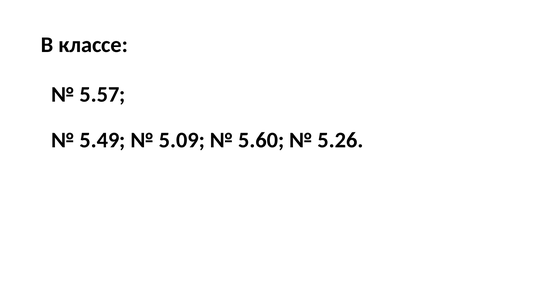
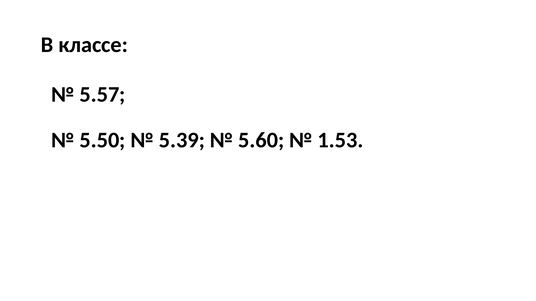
5.49: 5.49 -> 5.50
5.09: 5.09 -> 5.39
5.26: 5.26 -> 1.53
